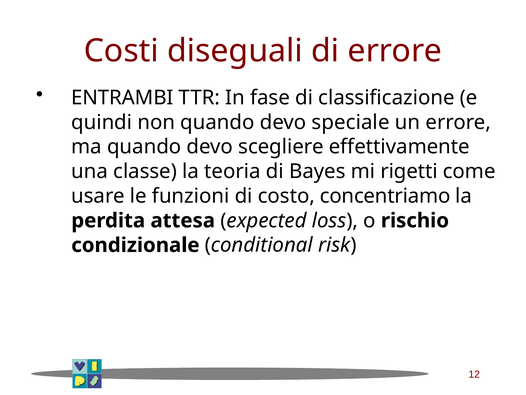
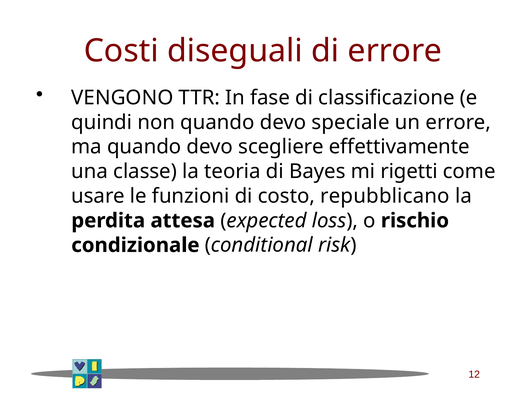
ENTRAMBI: ENTRAMBI -> VENGONO
concentriamo: concentriamo -> repubblicano
